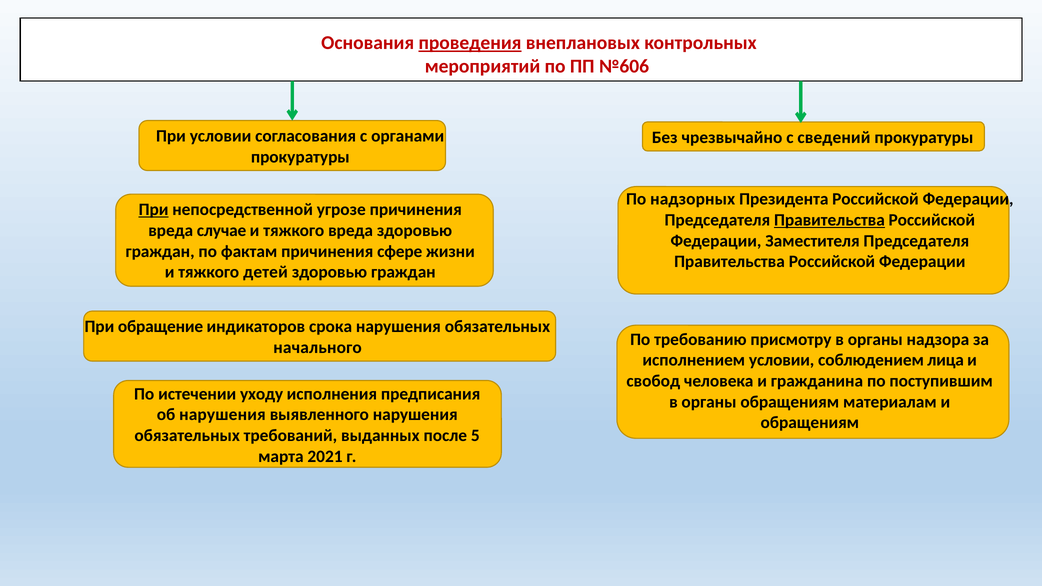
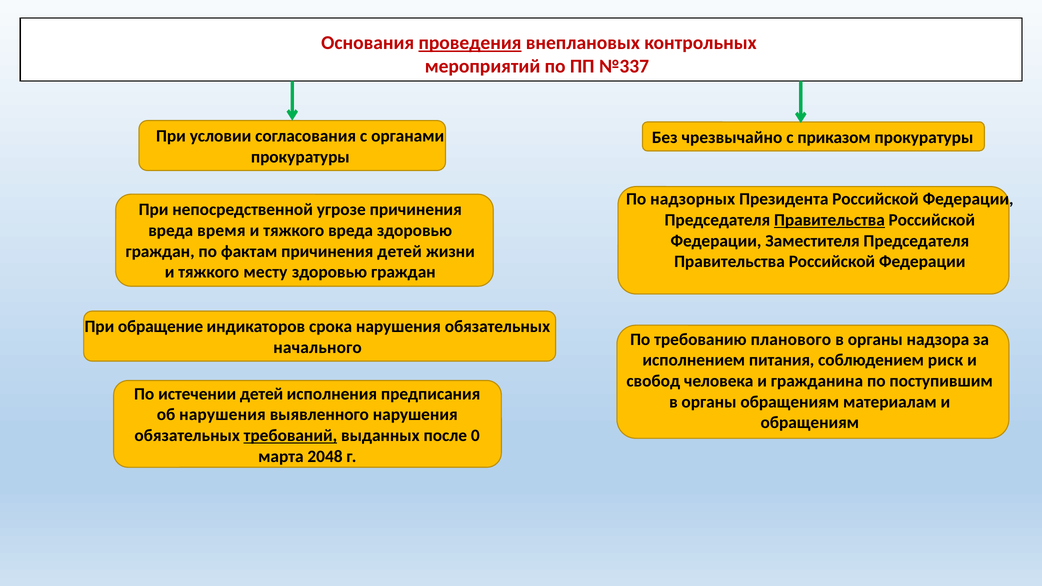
№606: №606 -> №337
сведений: сведений -> приказом
При at (154, 210) underline: present -> none
случае: случае -> время
причинения сфере: сфере -> детей
детей: детей -> месту
присмотру: присмотру -> планового
исполнением условии: условии -> питания
лица: лица -> риск
истечении уходу: уходу -> детей
требований underline: none -> present
5: 5 -> 0
2021: 2021 -> 2048
